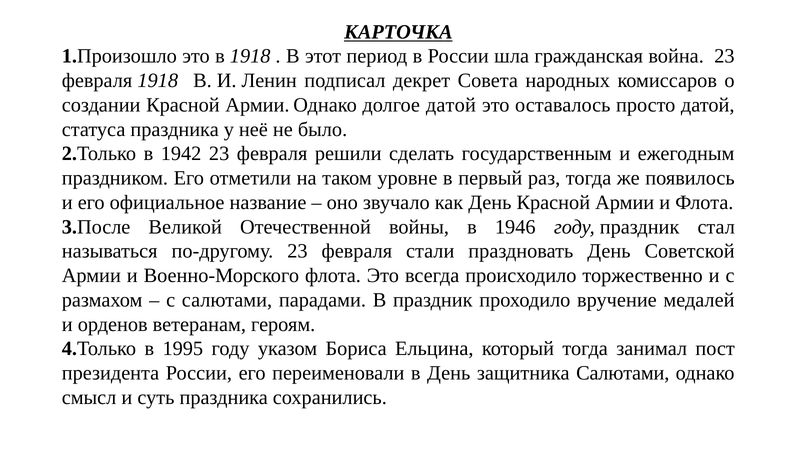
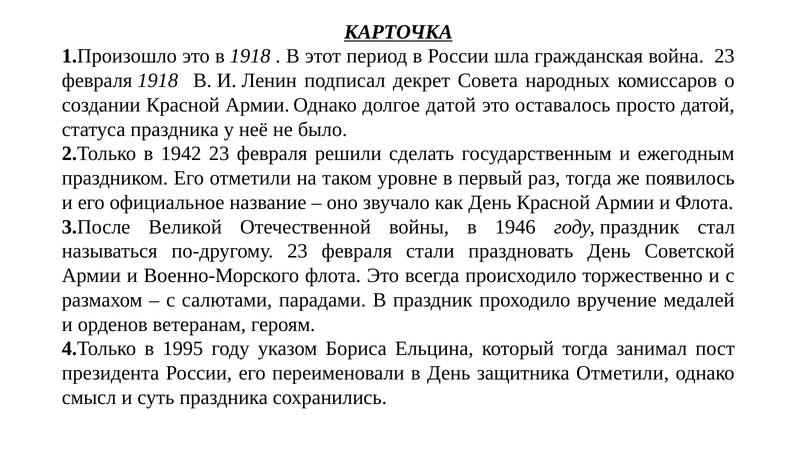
защитника Салютами: Салютами -> Отметили
